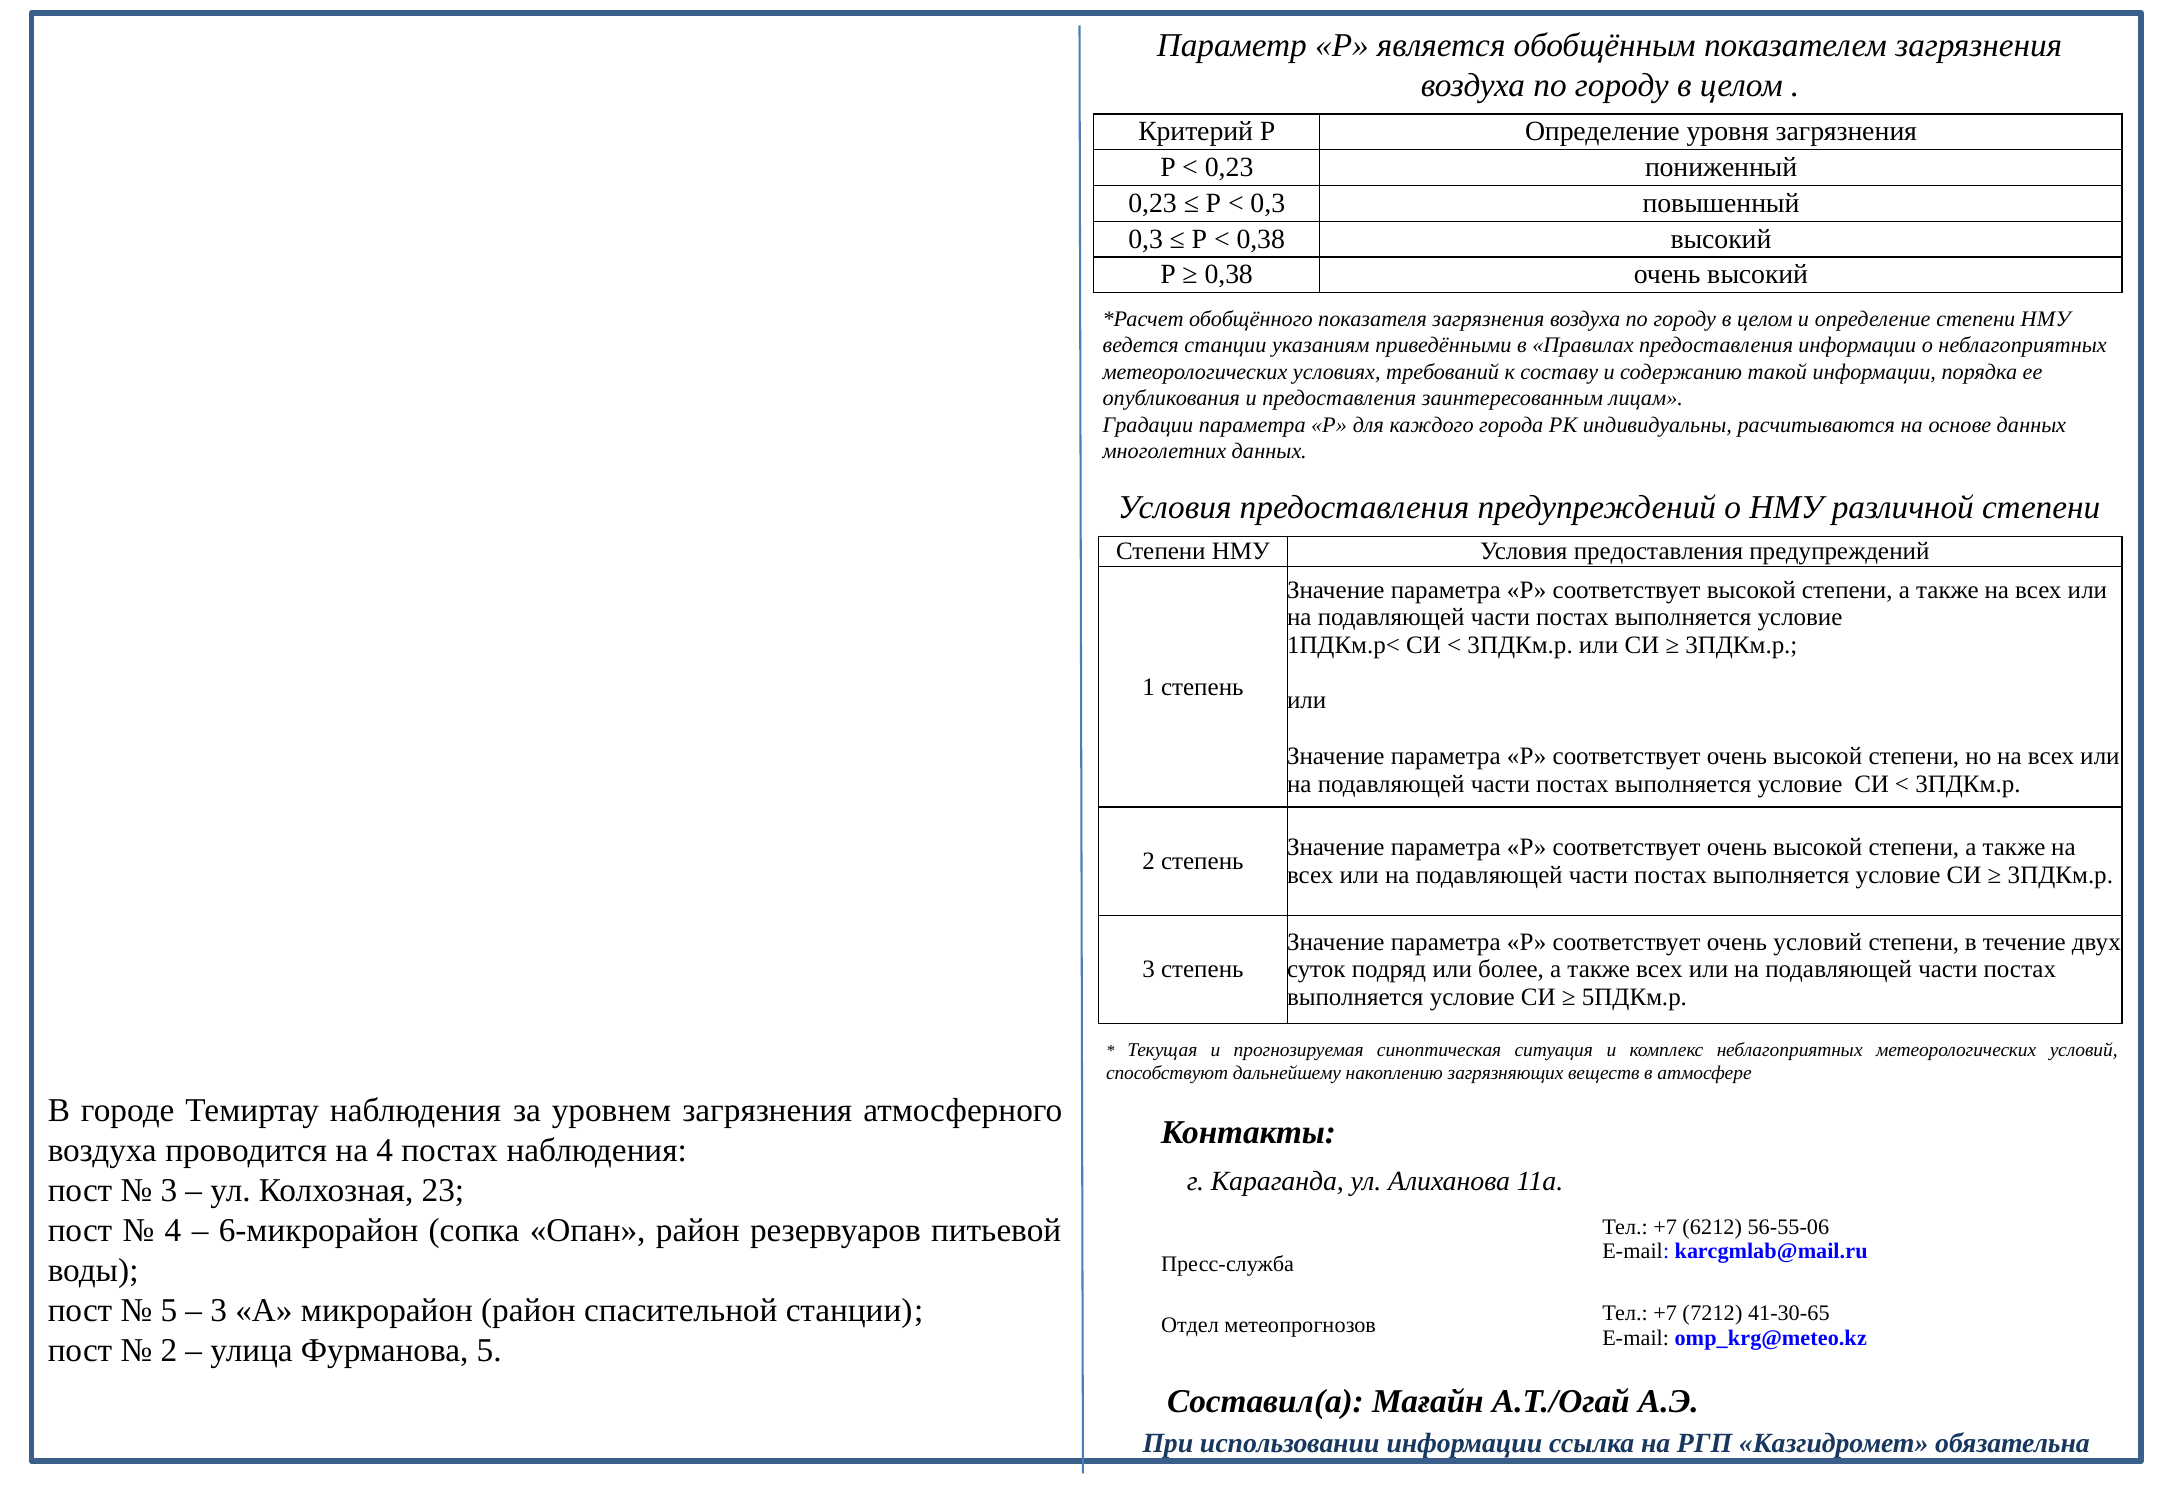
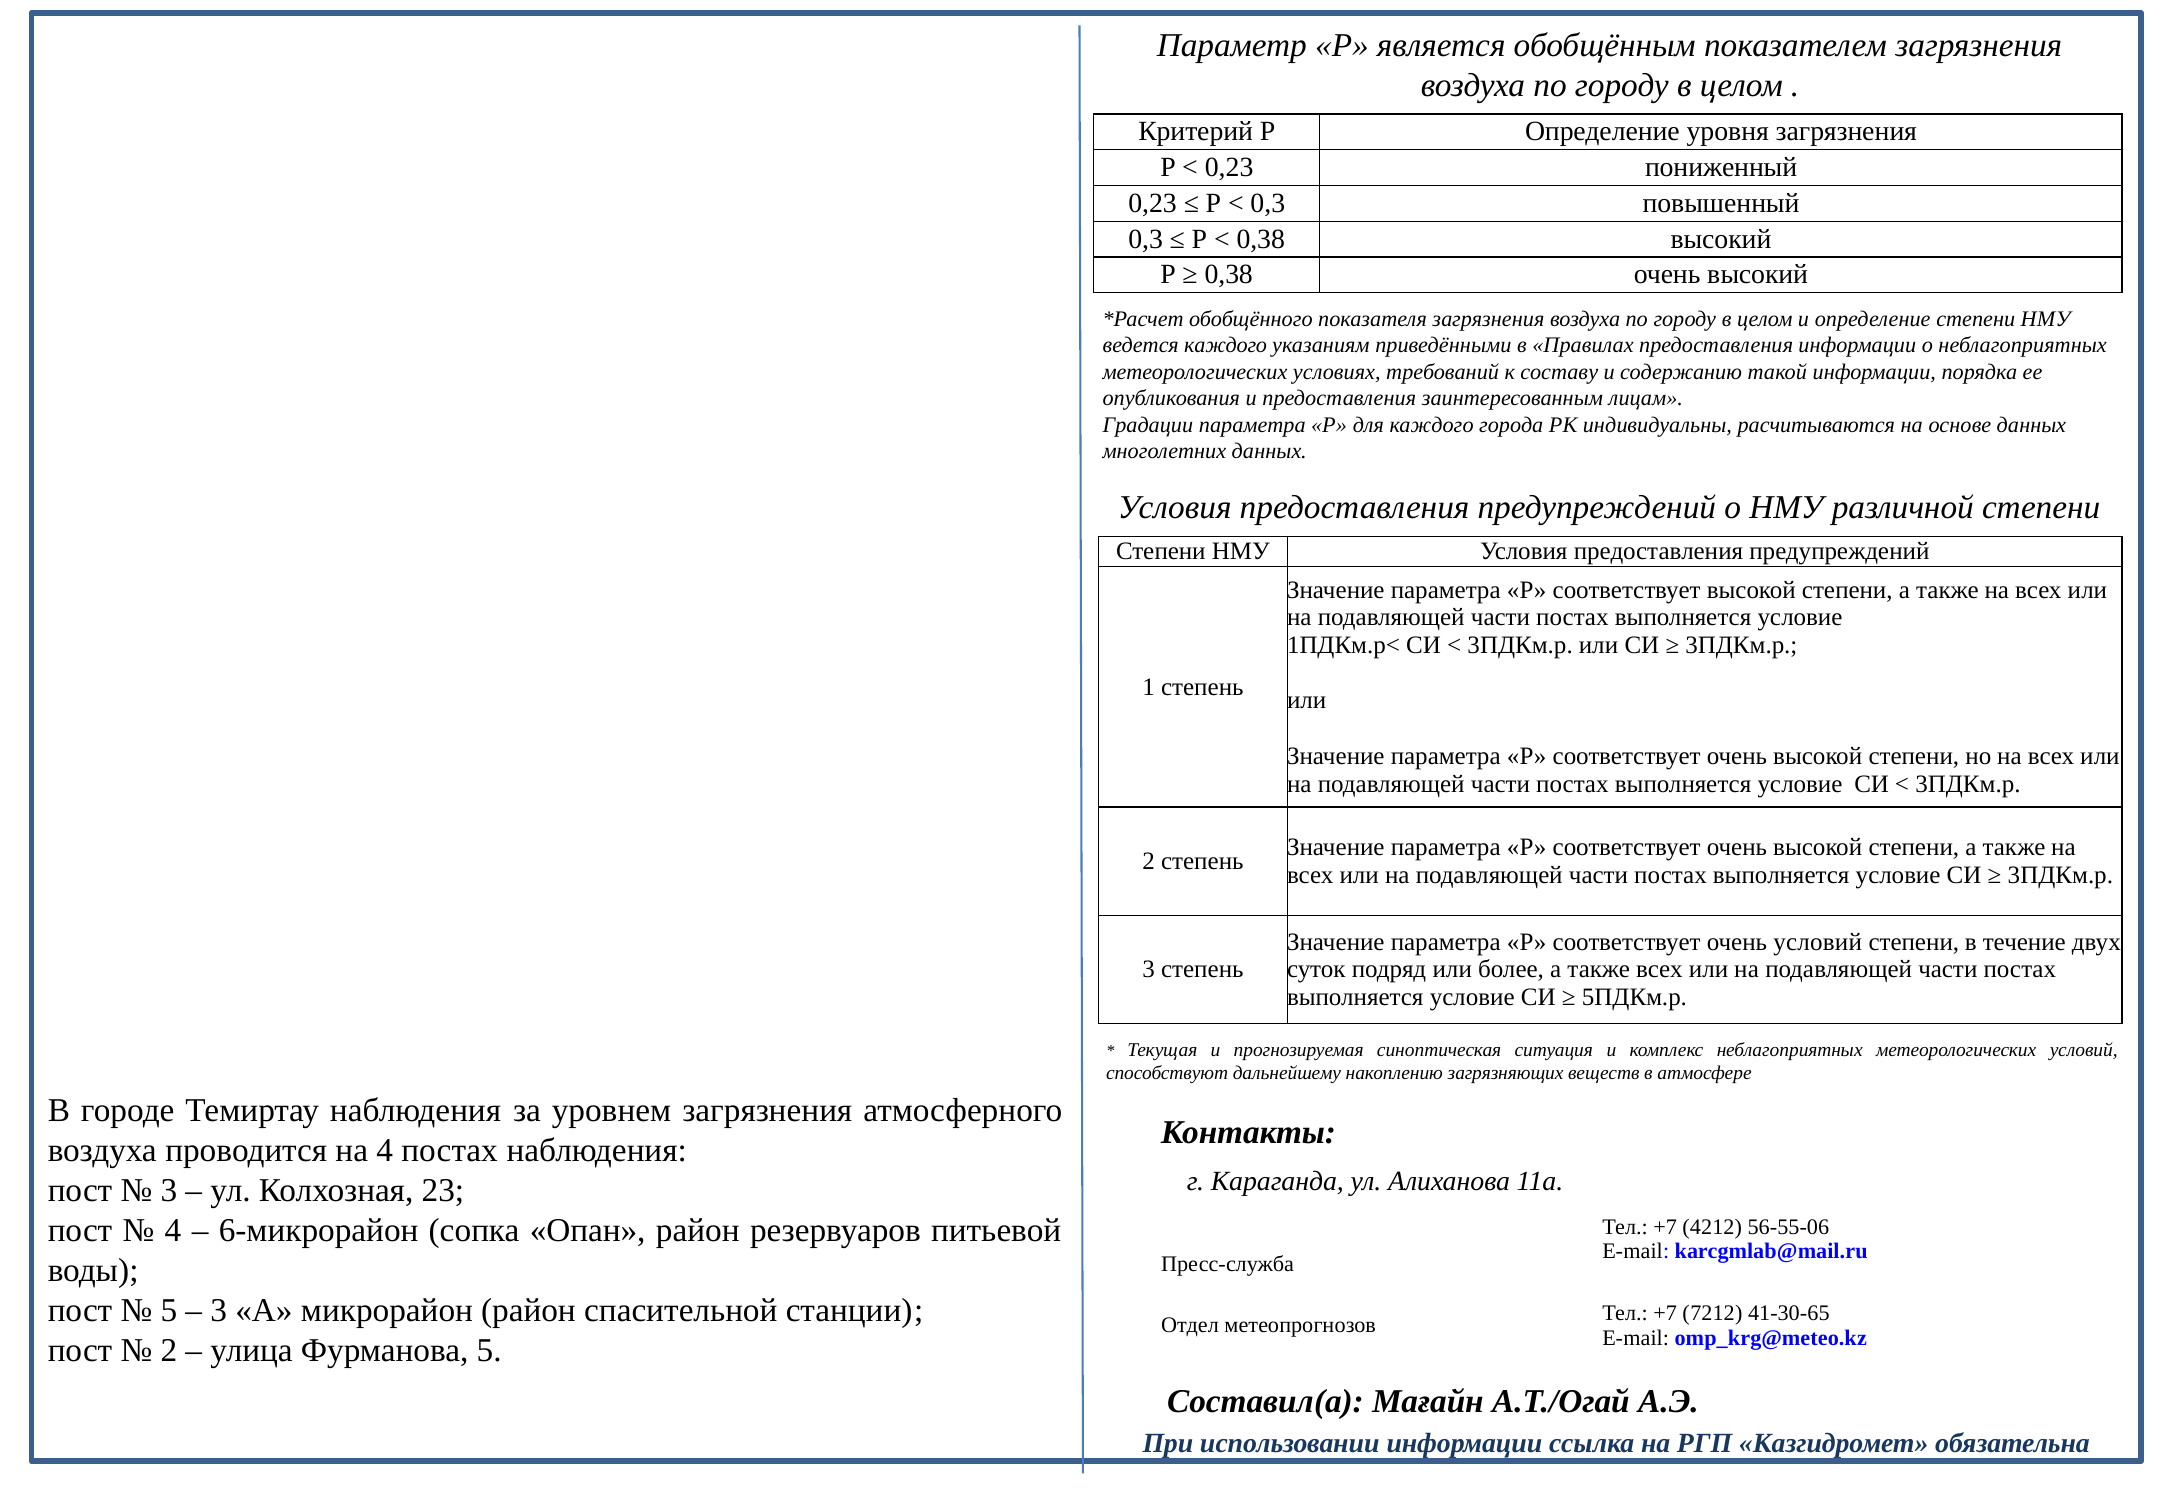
ведется станции: станции -> каждого
6212: 6212 -> 4212
